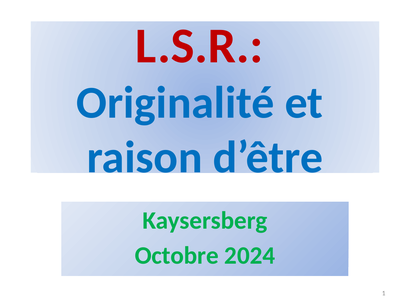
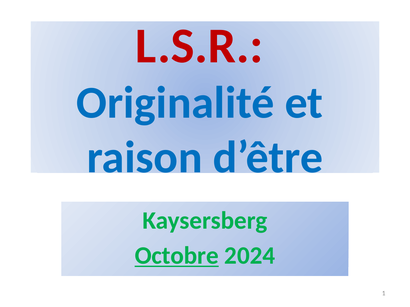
Octobre underline: none -> present
